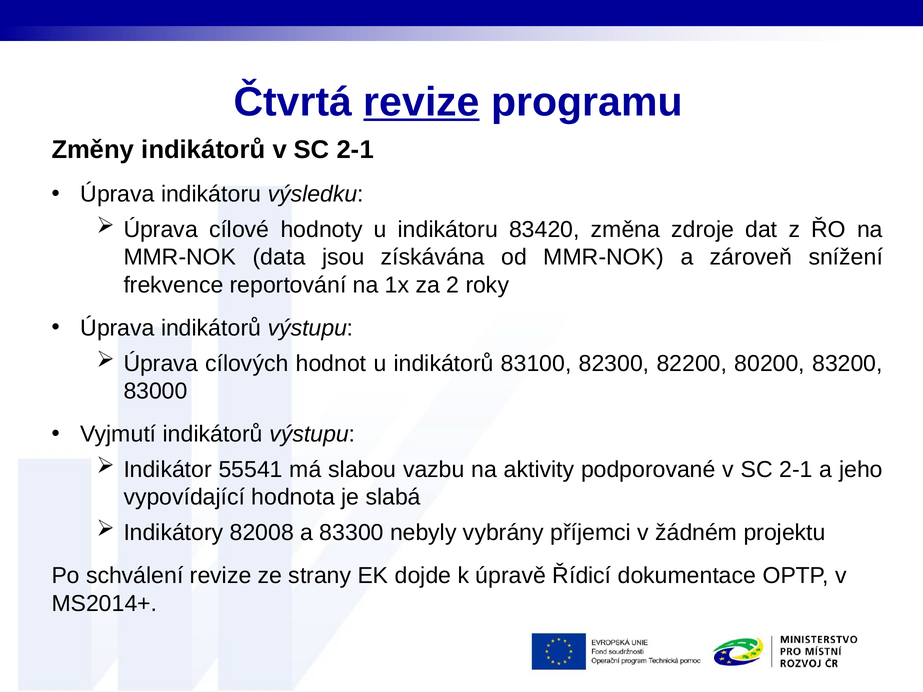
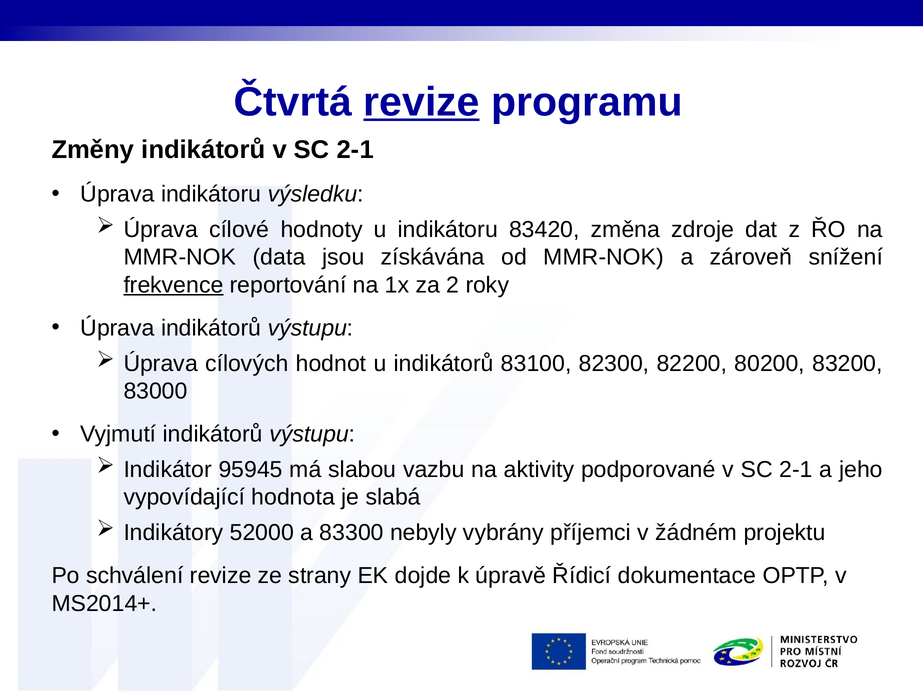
frekvence underline: none -> present
55541: 55541 -> 95945
82008: 82008 -> 52000
